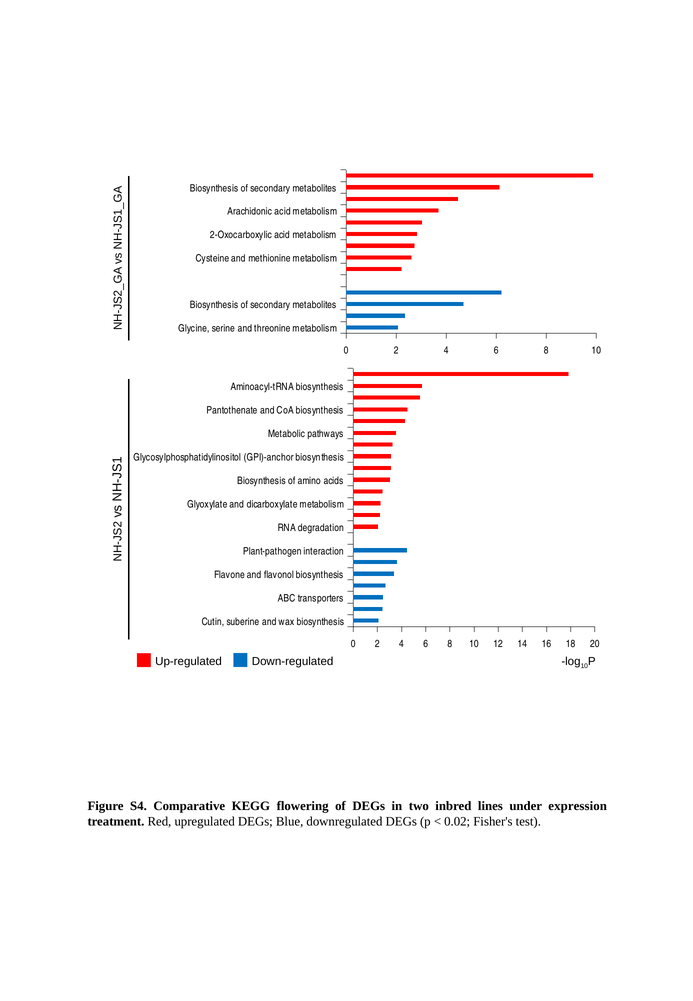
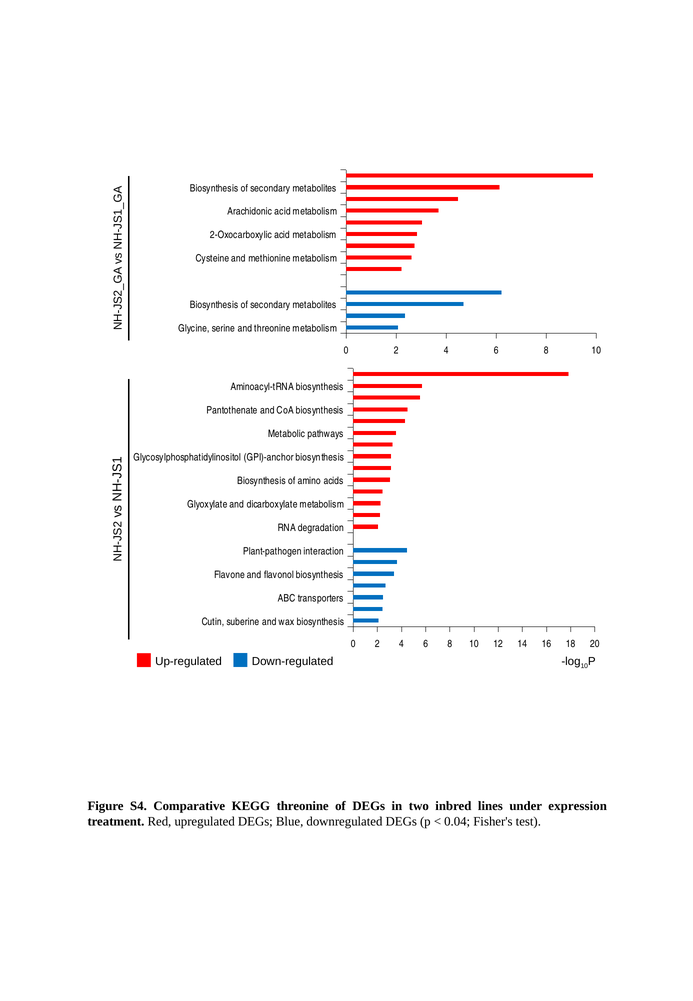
KEGG flowering: flowering -> threonine
0.02: 0.02 -> 0.04
